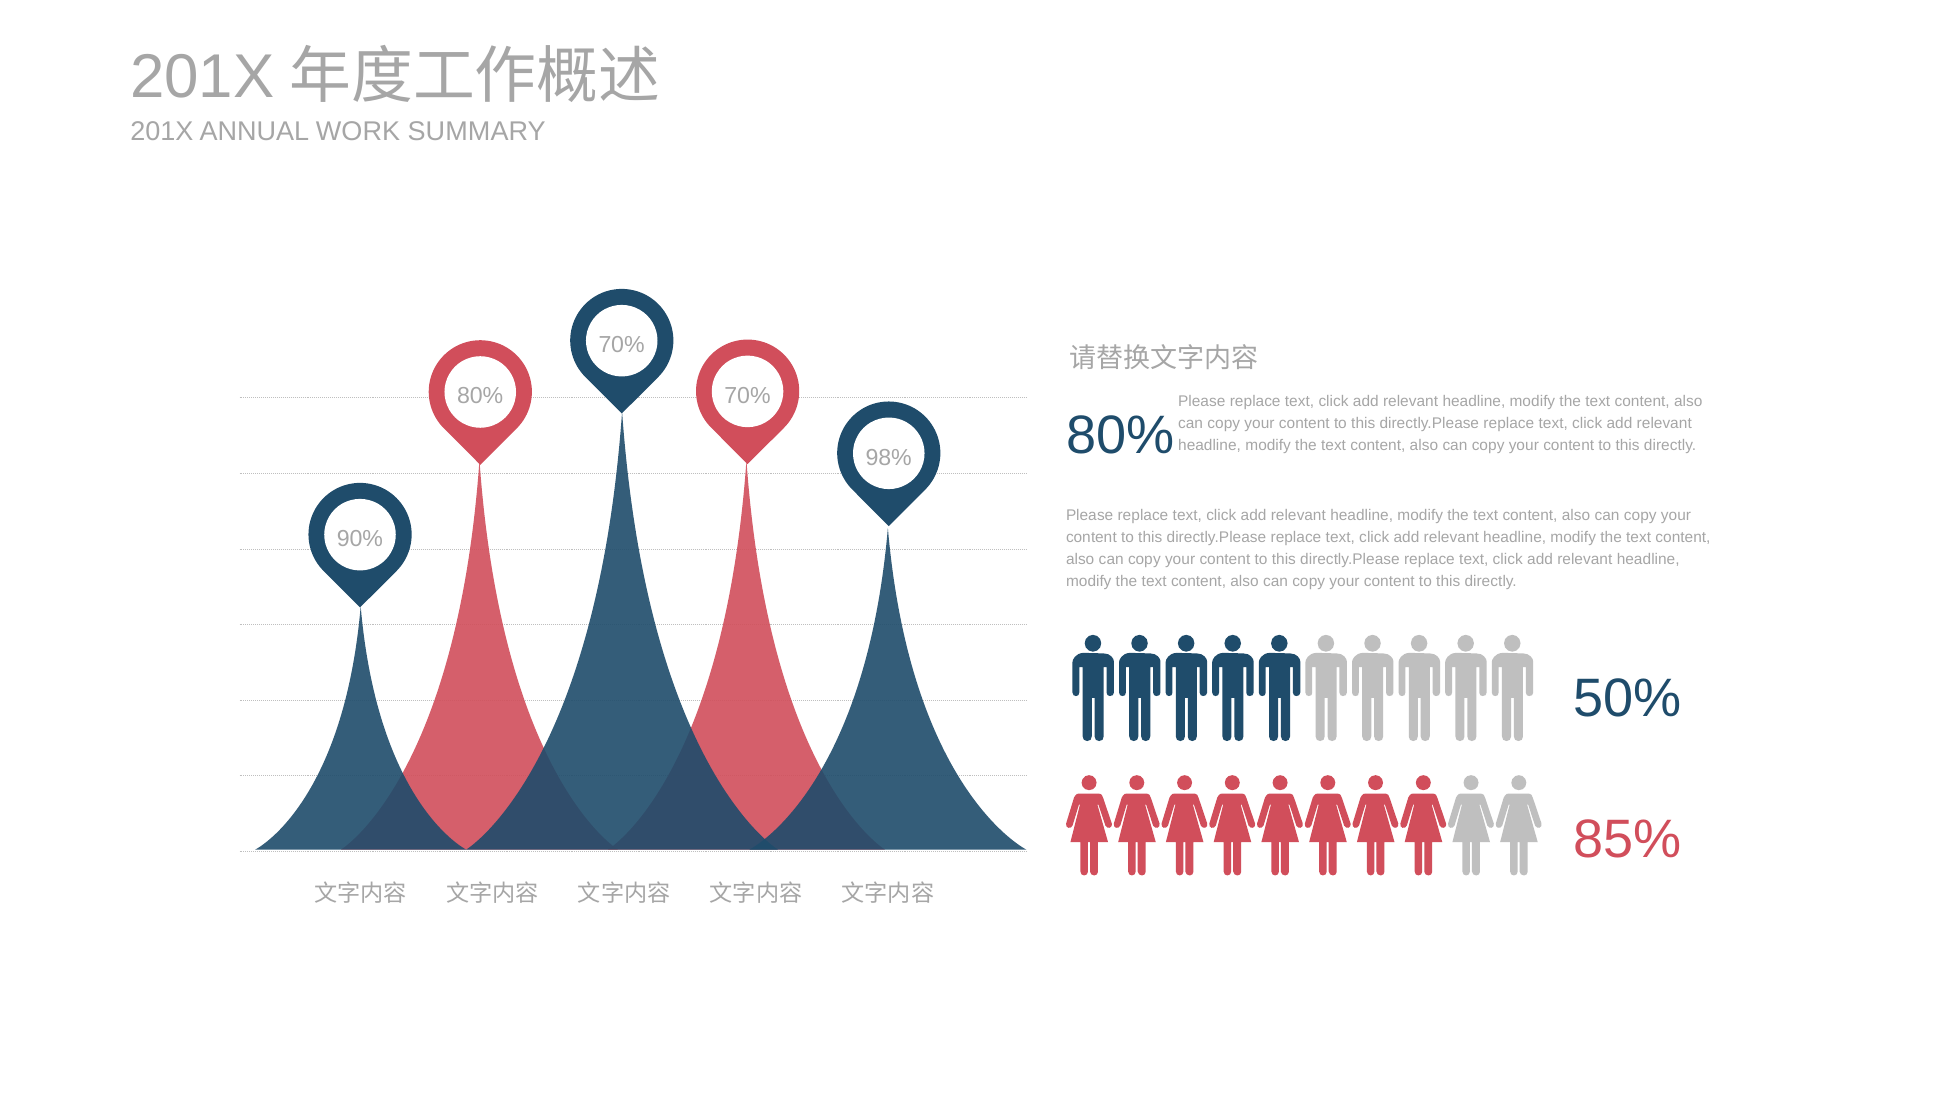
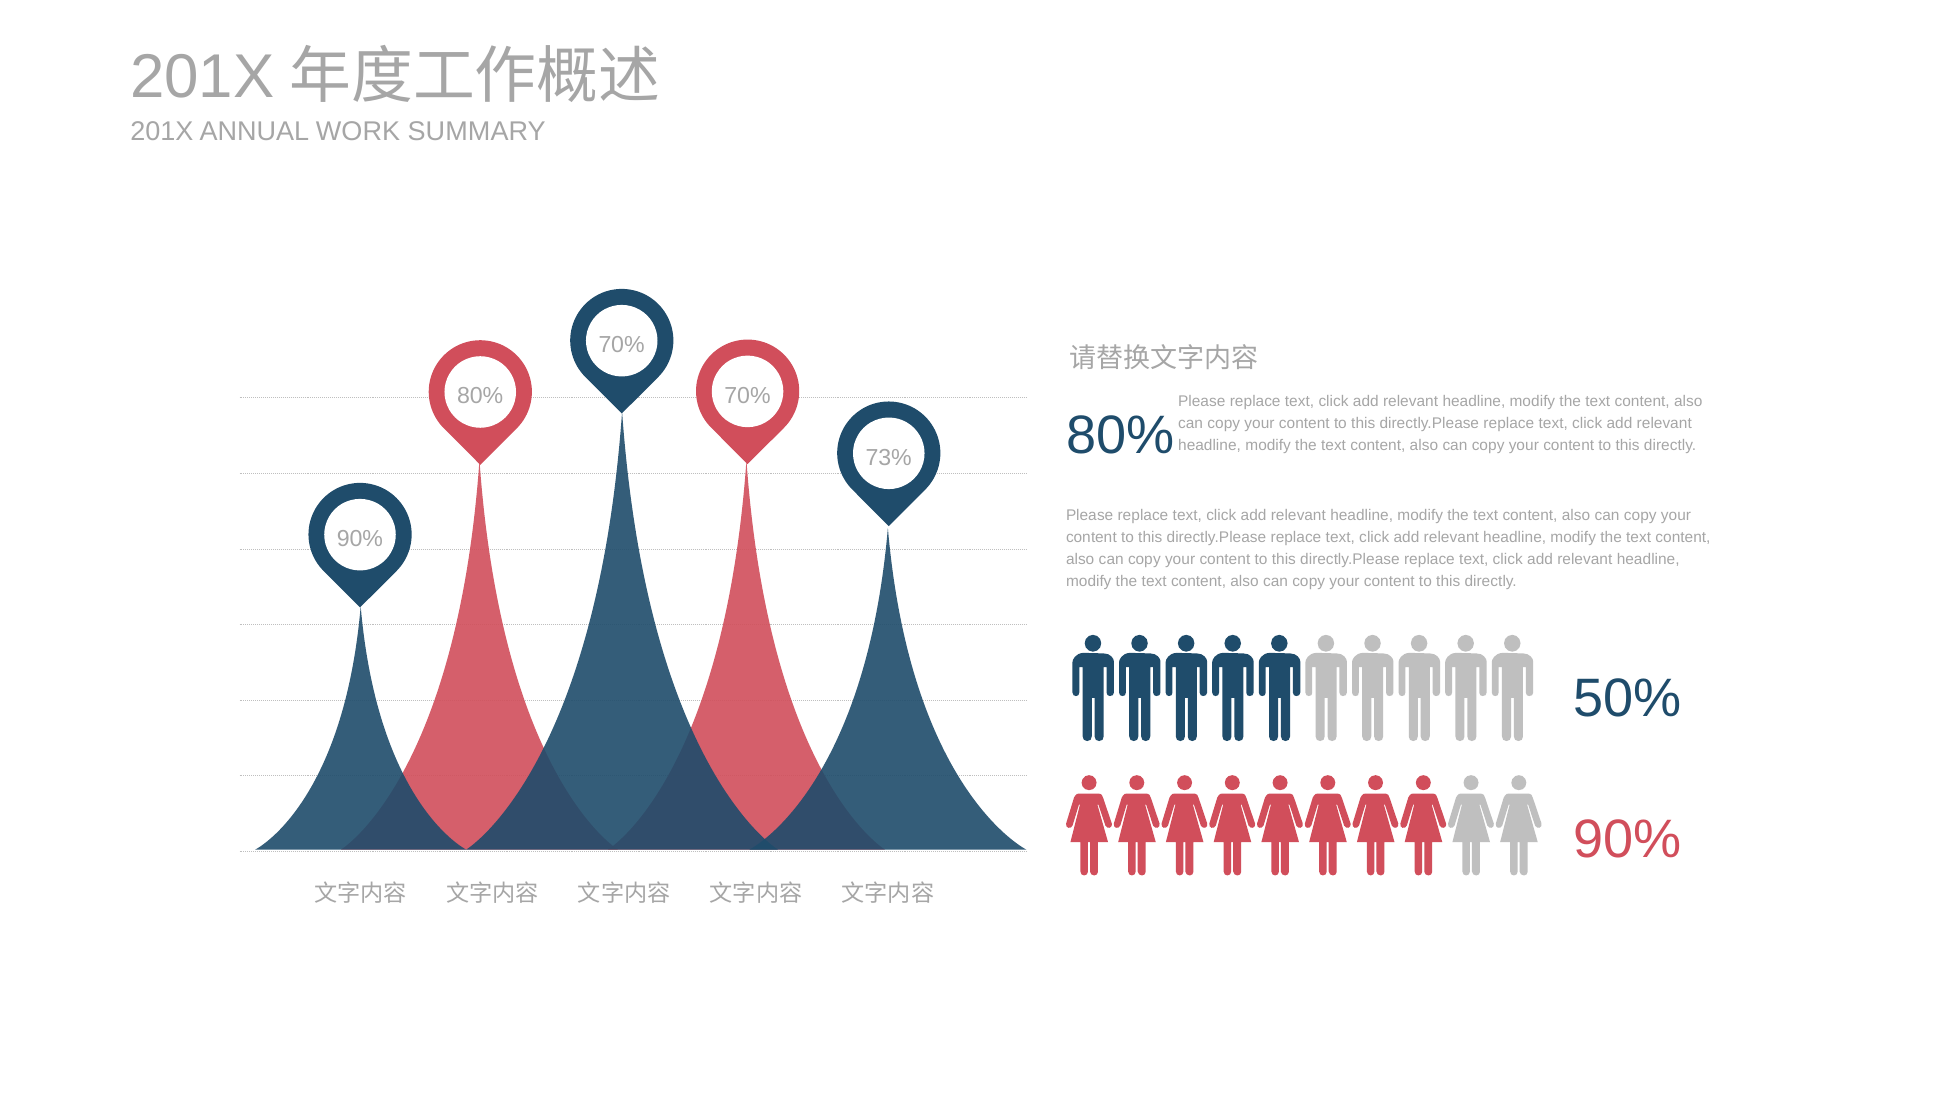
98%: 98% -> 73%
85% at (1628, 840): 85% -> 90%
